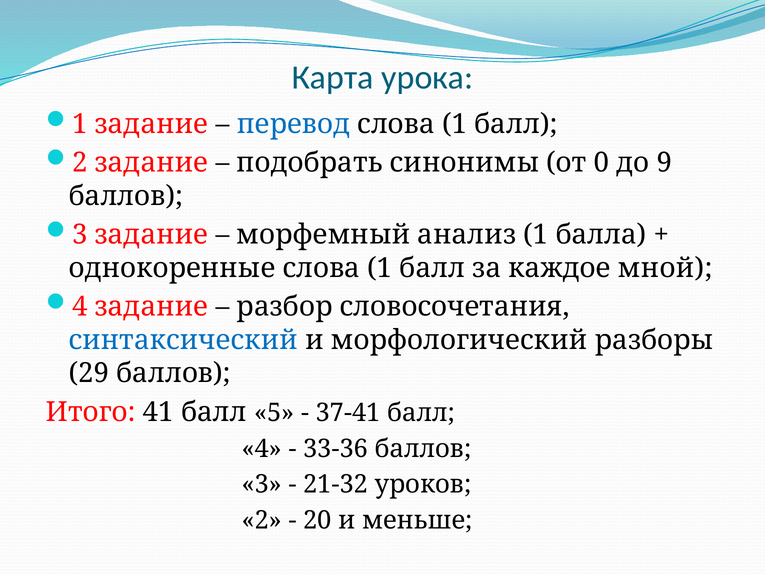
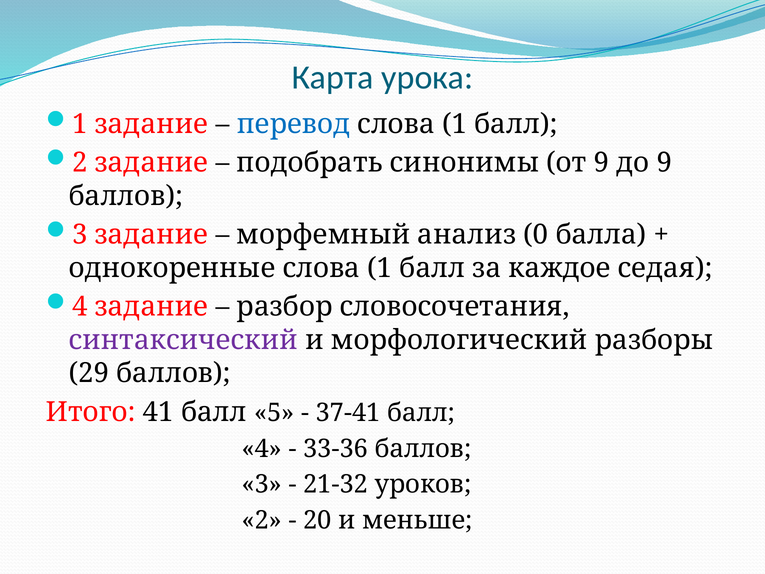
от 0: 0 -> 9
анализ 1: 1 -> 0
мной: мной -> седая
синтаксический colour: blue -> purple
